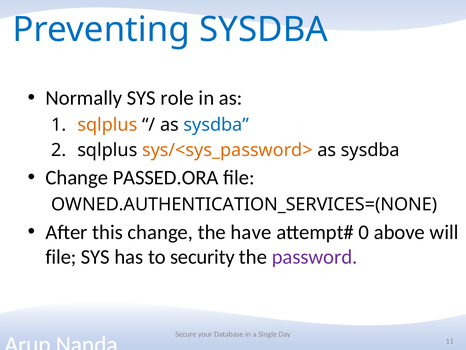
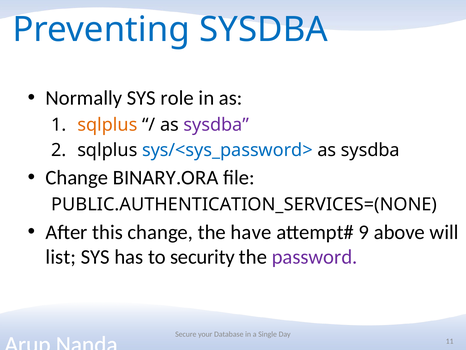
sysdba at (216, 124) colour: blue -> purple
sys/<sys_password> colour: orange -> blue
PASSED.ORA: PASSED.ORA -> BINARY.ORA
OWNED.AUTHENTICATION_SERVICES=(NONE: OWNED.AUTHENTICATION_SERVICES=(NONE -> PUBLIC.AUTHENTICATION_SERVICES=(NONE
0: 0 -> 9
file at (61, 257): file -> list
